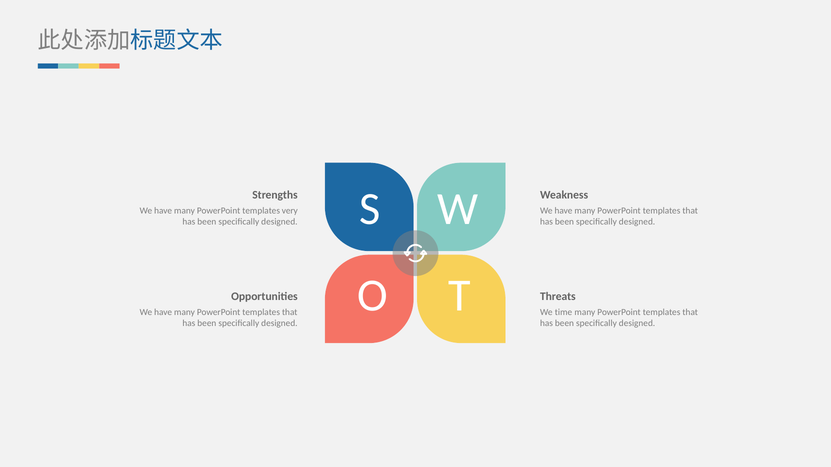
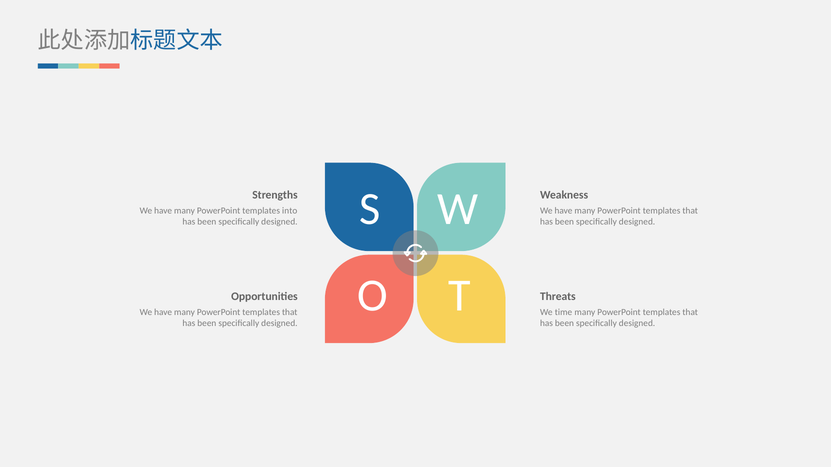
very: very -> into
